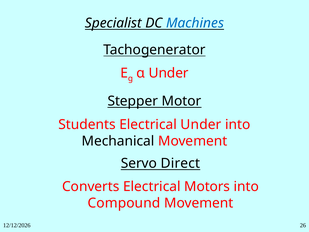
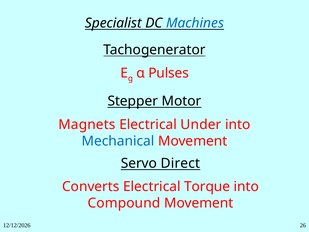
α Under: Under -> Pulses
Students: Students -> Magnets
Mechanical colour: black -> blue
Motors: Motors -> Torque
